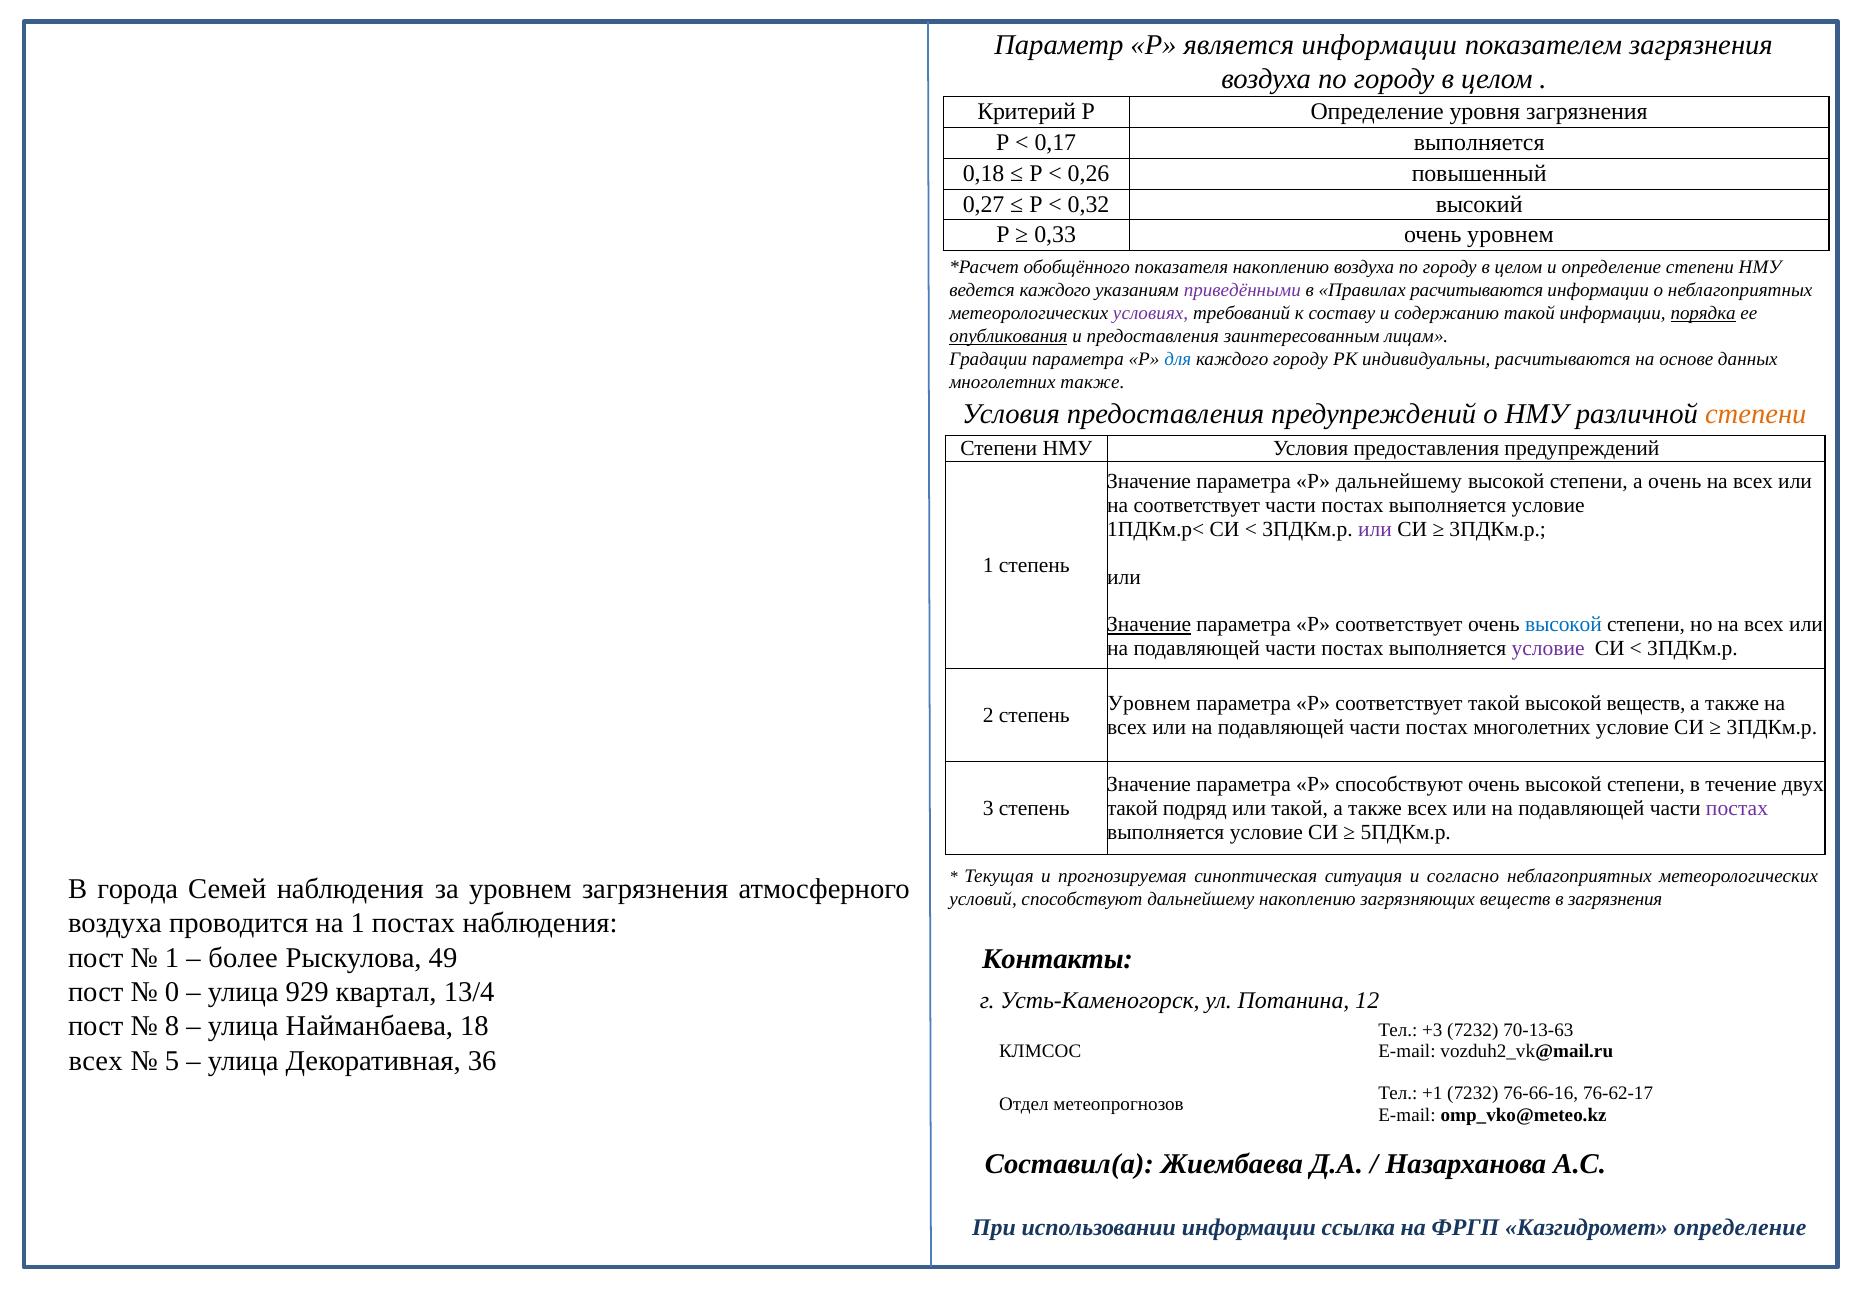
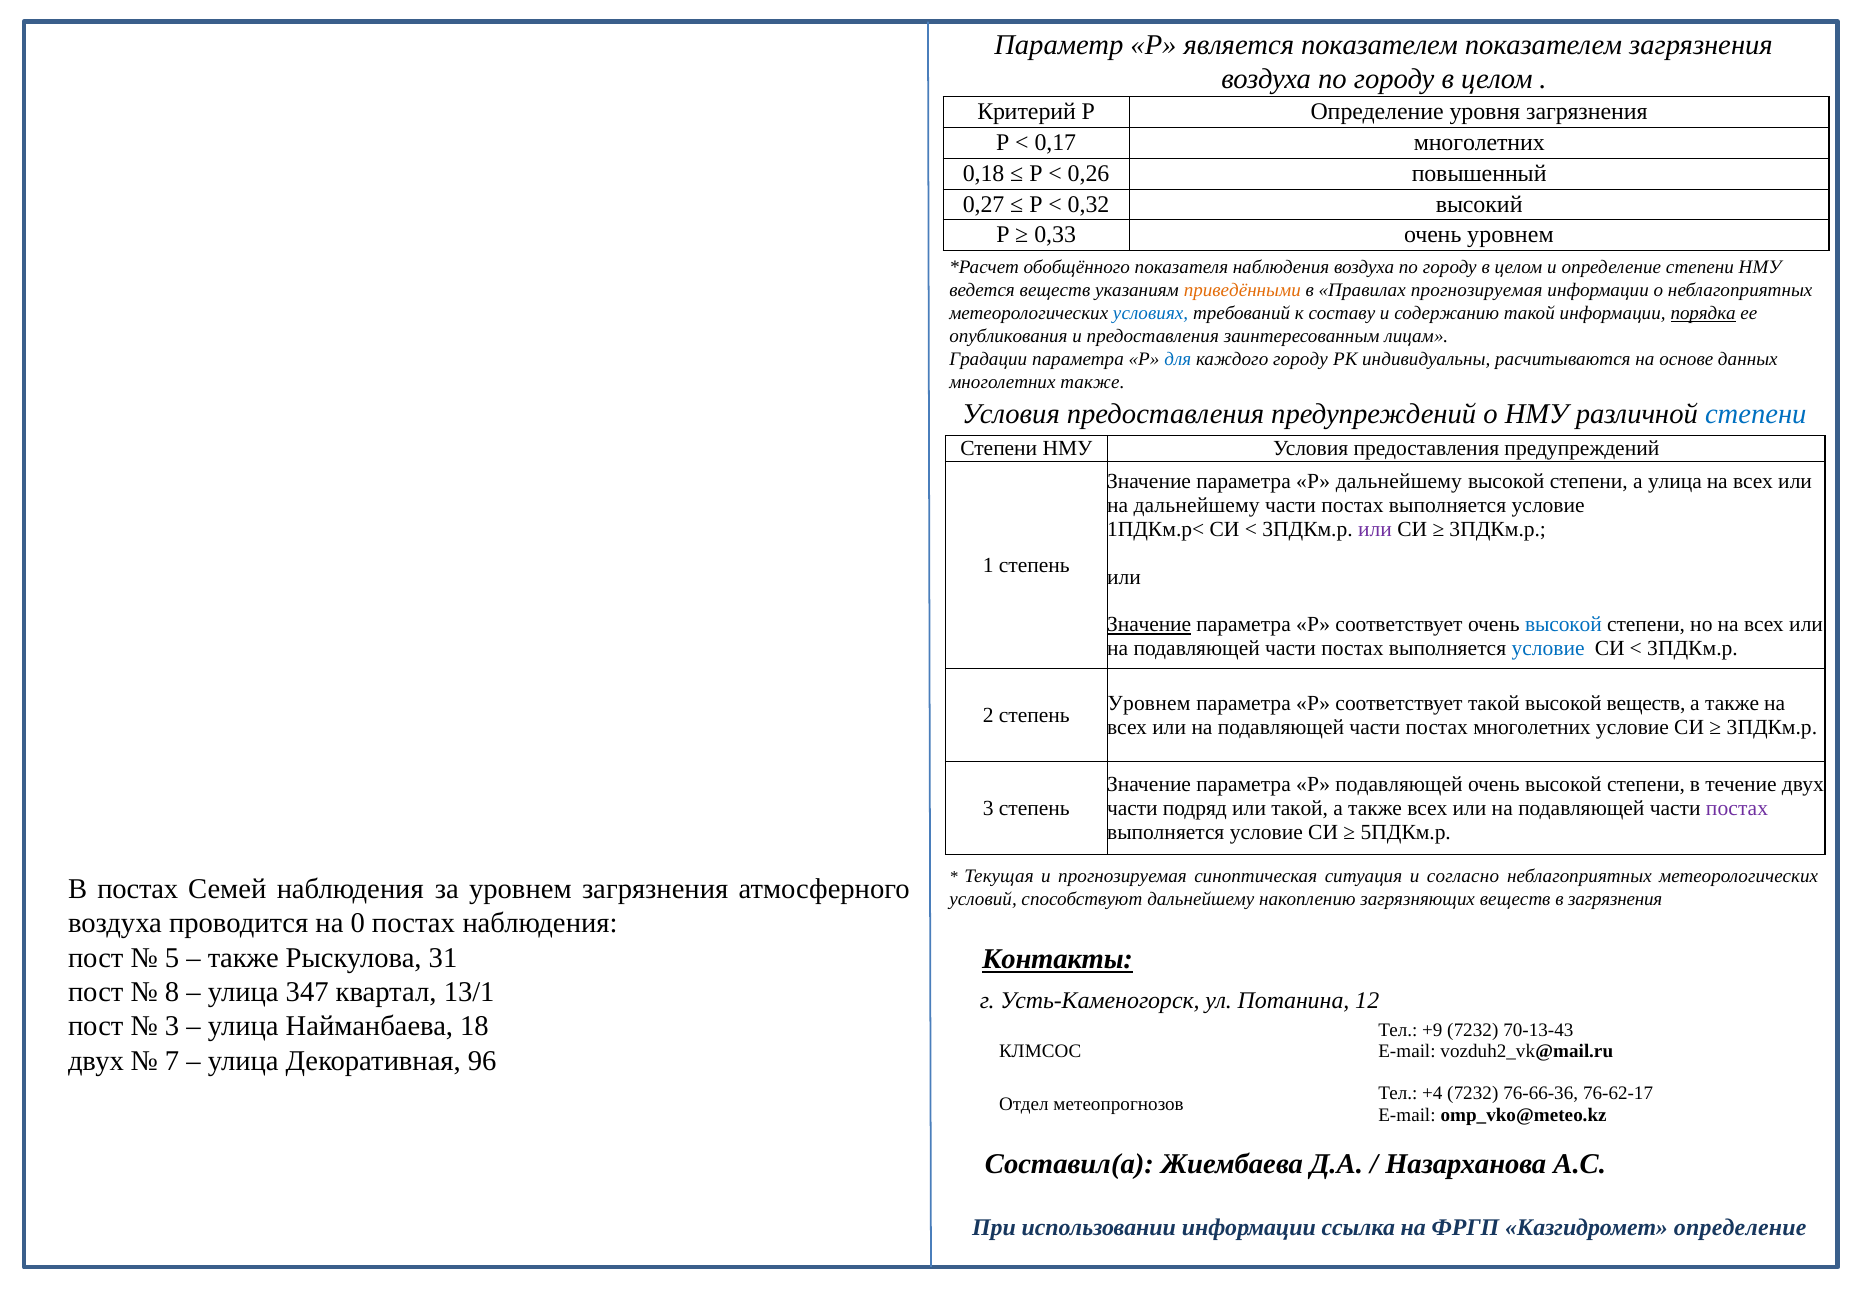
является информации: информации -> показателем
0,17 выполняется: выполняется -> многолетних
показателя накоплению: накоплению -> наблюдения
ведется каждого: каждого -> веществ
приведёнными colour: purple -> orange
Правилах расчитываются: расчитываются -> прогнозируемая
условиях colour: purple -> blue
опубликования underline: present -> none
степени at (1756, 414) colour: orange -> blue
а очень: очень -> улица
на соответствует: соответствует -> дальнейшему
условие at (1548, 649) colour: purple -> blue
Р способствуют: способствуют -> подавляющей
такой at (1132, 808): такой -> части
В города: города -> постах
на 1: 1 -> 0
1 at (172, 958): 1 -> 5
более at (243, 958): более -> также
49: 49 -> 31
Контакты underline: none -> present
0: 0 -> 8
929: 929 -> 347
13/4: 13/4 -> 13/1
8 at (172, 1026): 8 -> 3
+3: +3 -> +9
70-13-63: 70-13-63 -> 70-13-43
всех at (96, 1061): всех -> двух
5: 5 -> 7
36: 36 -> 96
+1: +1 -> +4
76-66-16: 76-66-16 -> 76-66-36
